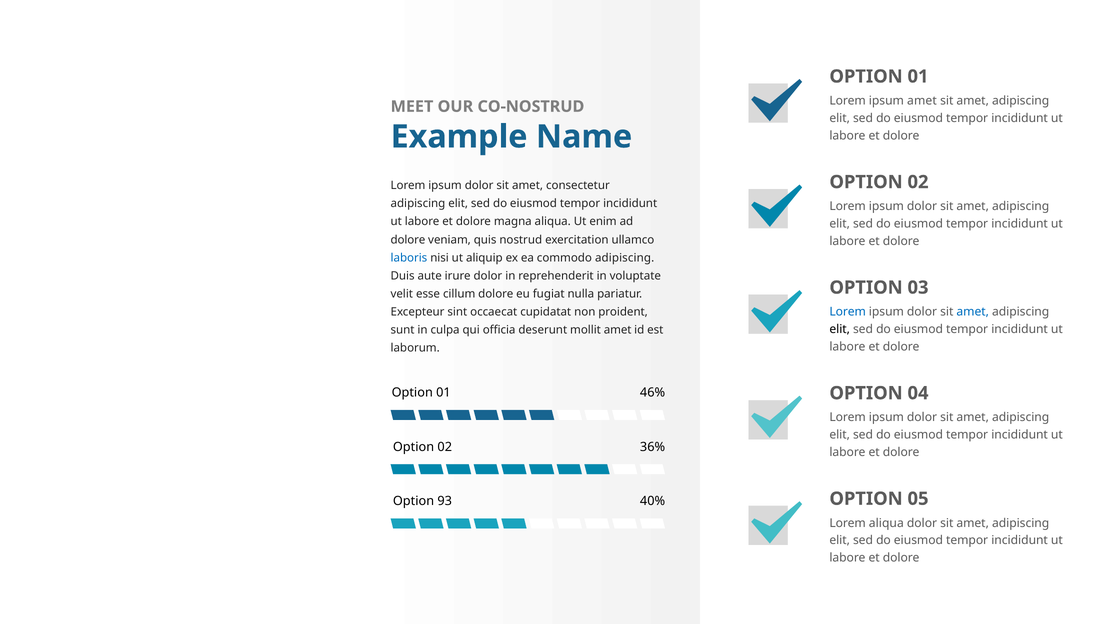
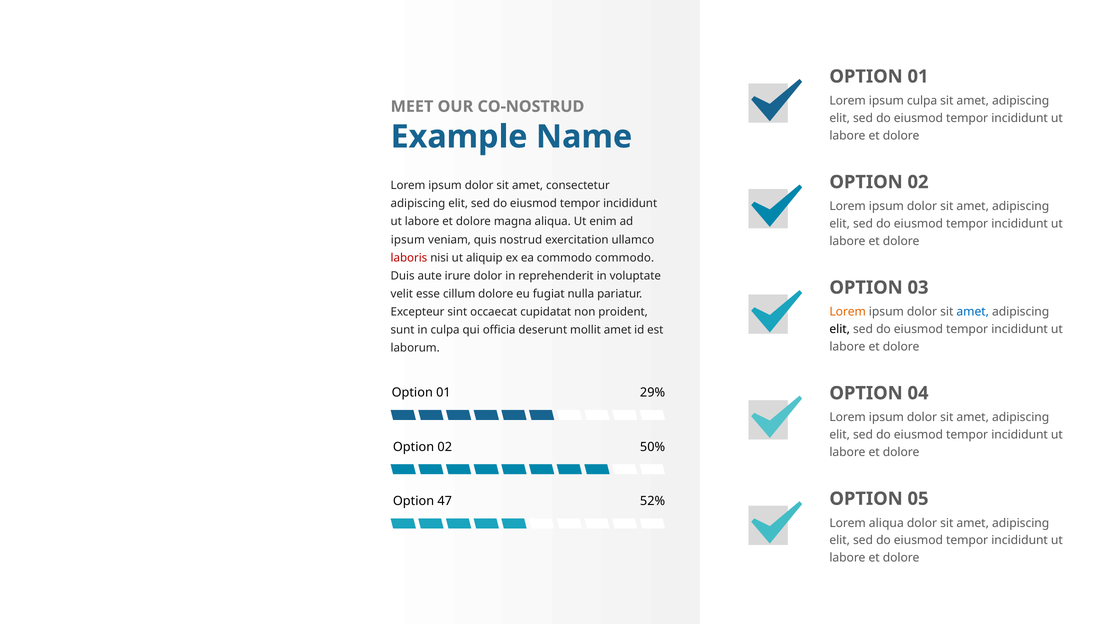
ipsum amet: amet -> culpa
dolore at (408, 240): dolore -> ipsum
laboris colour: blue -> red
commodo adipiscing: adipiscing -> commodo
Lorem at (848, 312) colour: blue -> orange
46%: 46% -> 29%
36%: 36% -> 50%
93: 93 -> 47
40%: 40% -> 52%
